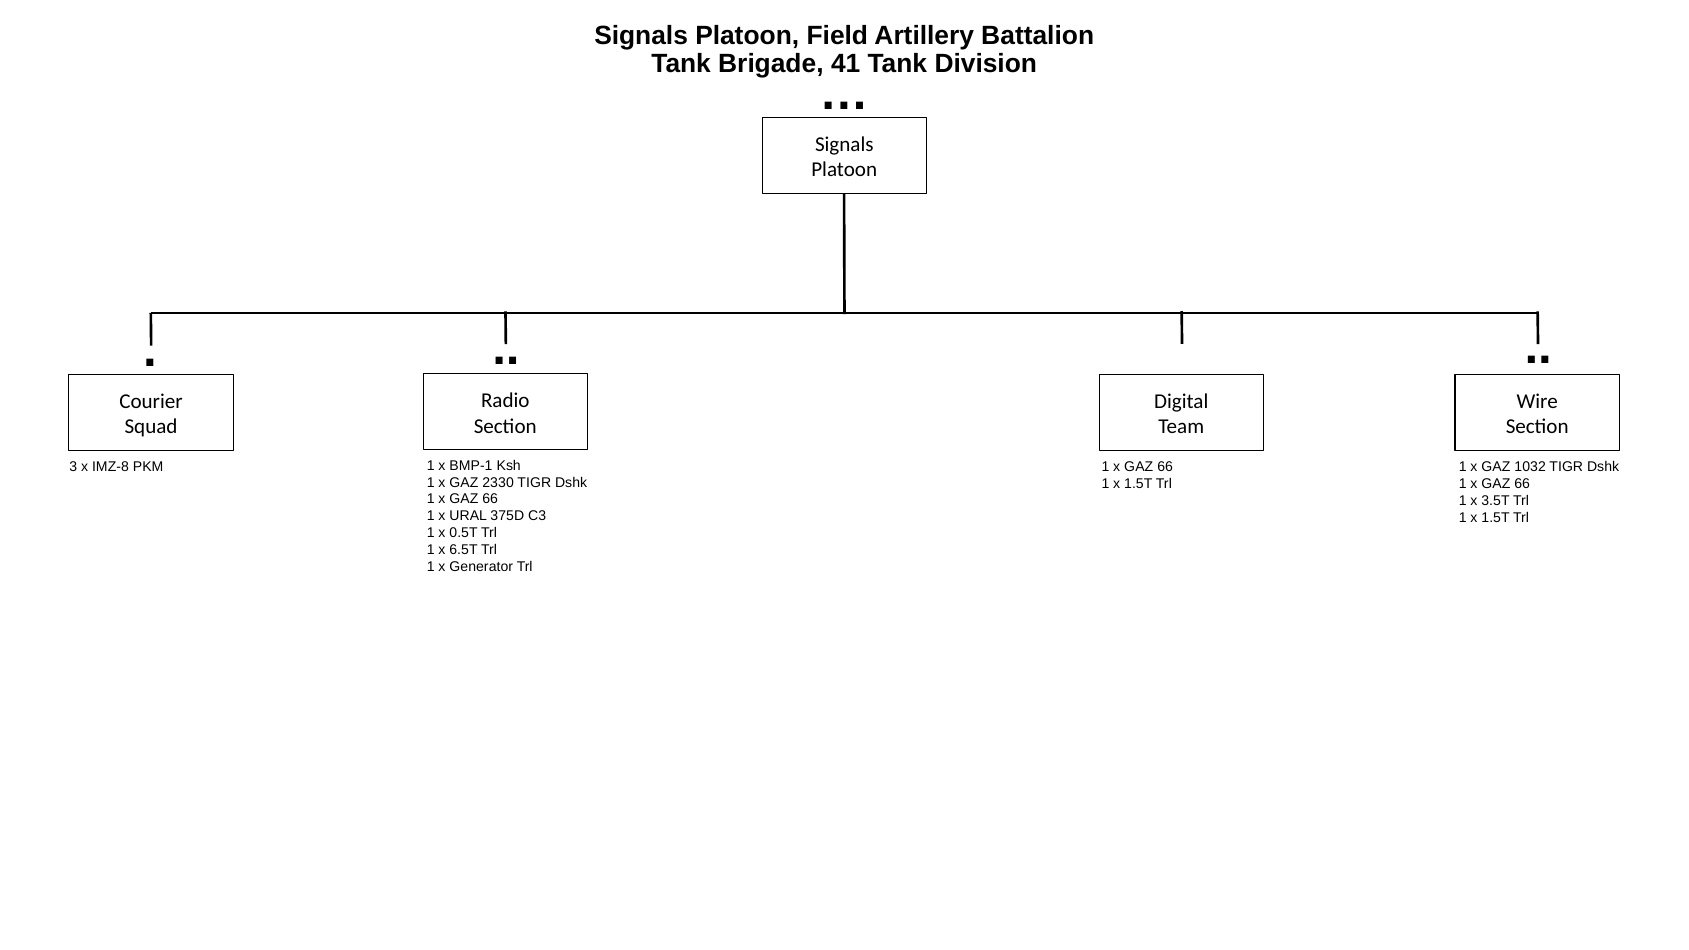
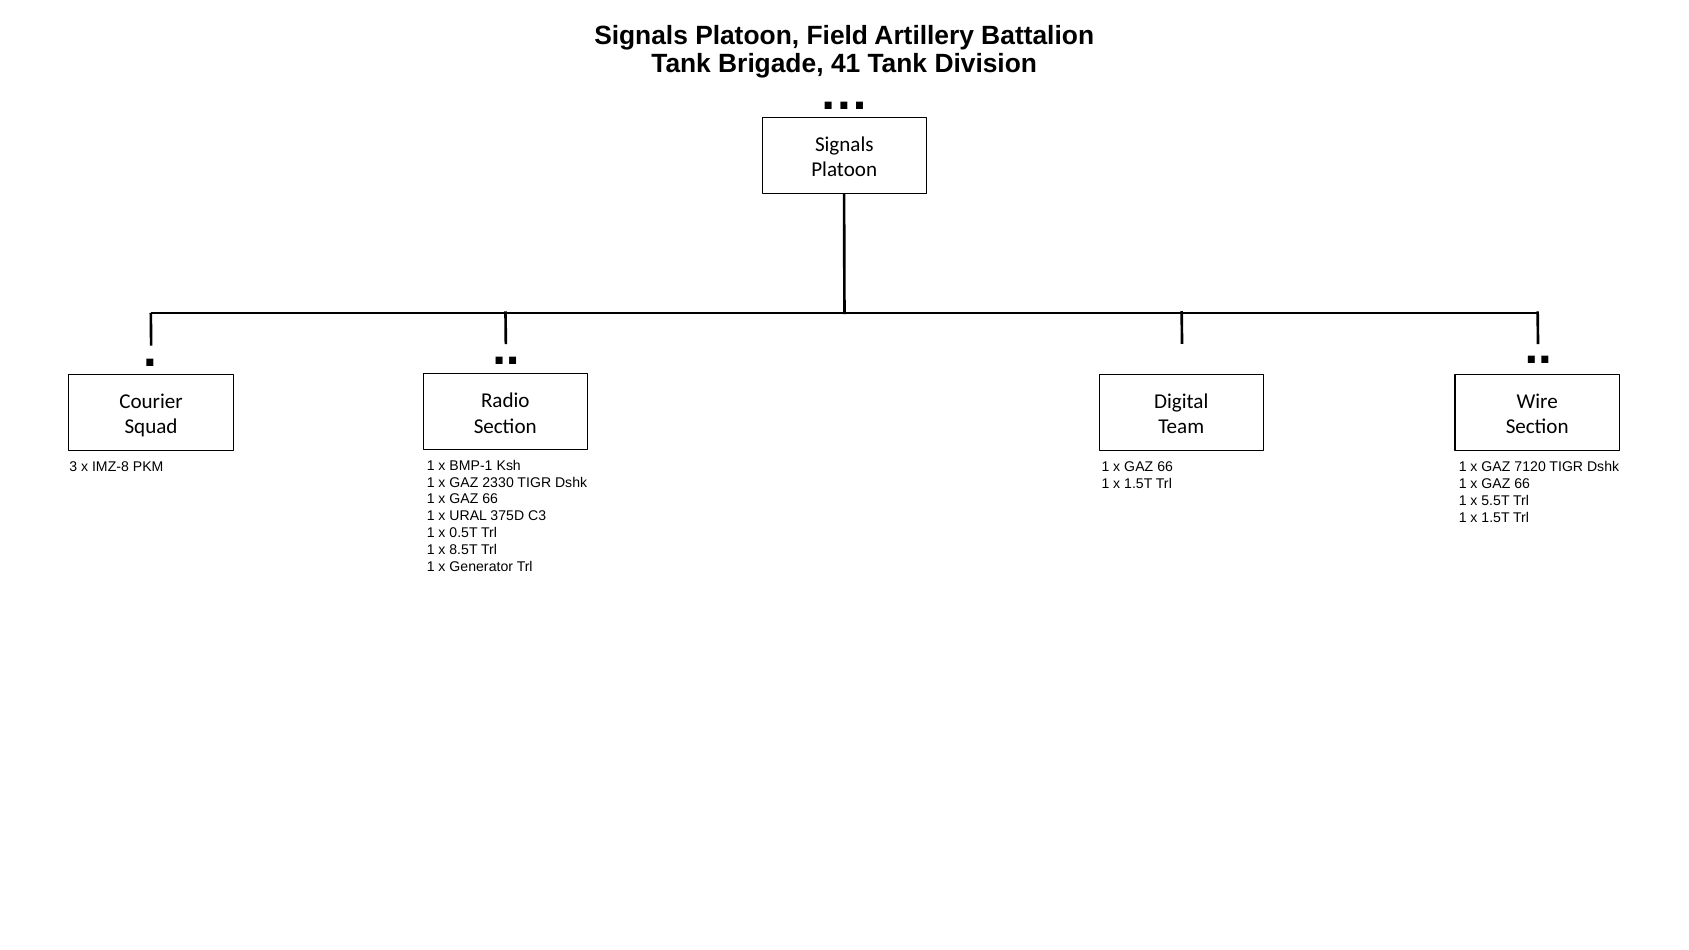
1032: 1032 -> 7120
3.5T: 3.5T -> 5.5T
6.5T: 6.5T -> 8.5T
